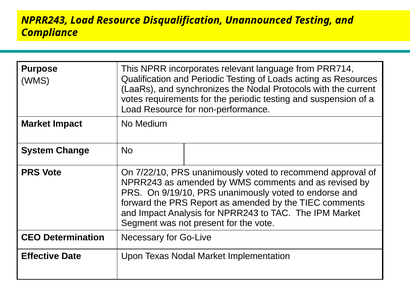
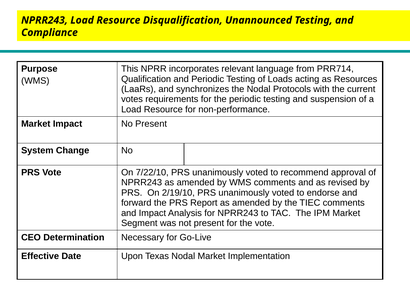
No Medium: Medium -> Present
9/19/10: 9/19/10 -> 2/19/10
